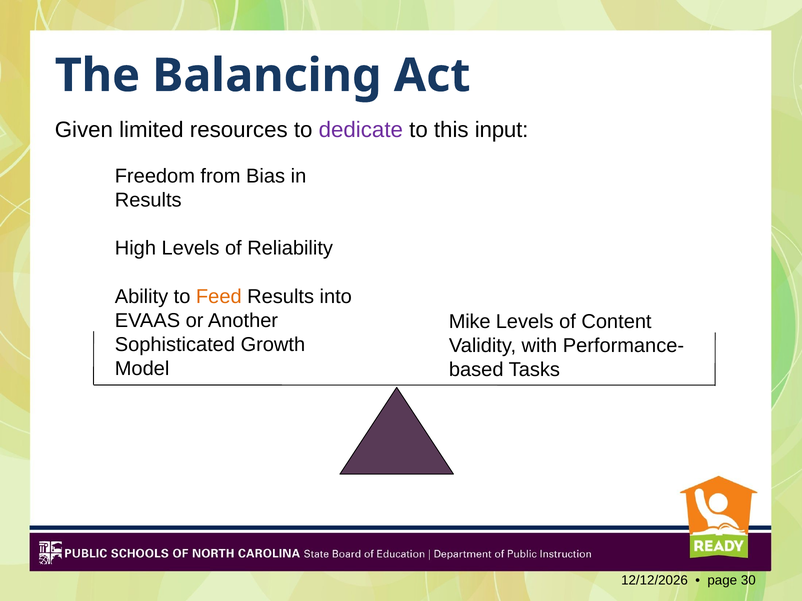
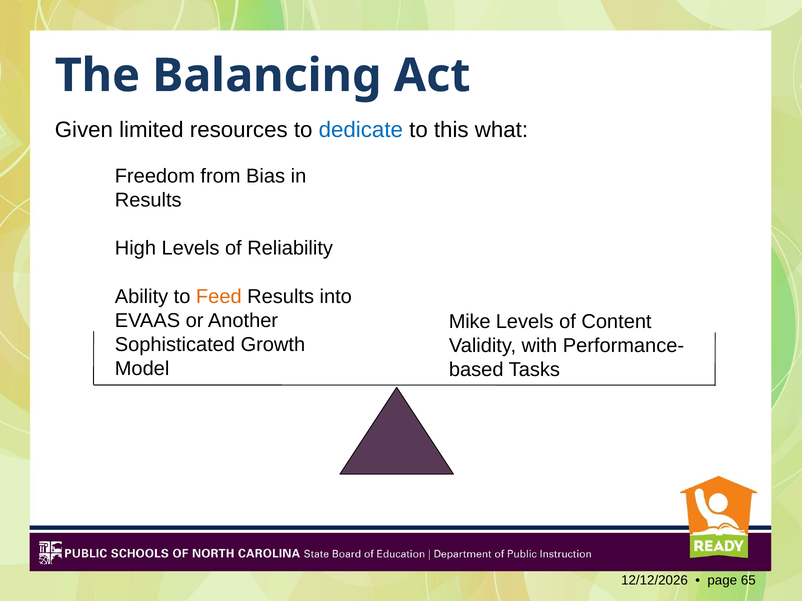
dedicate colour: purple -> blue
input: input -> what
30: 30 -> 65
